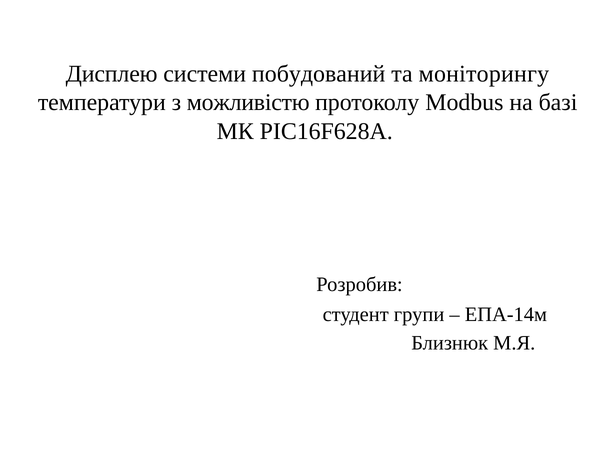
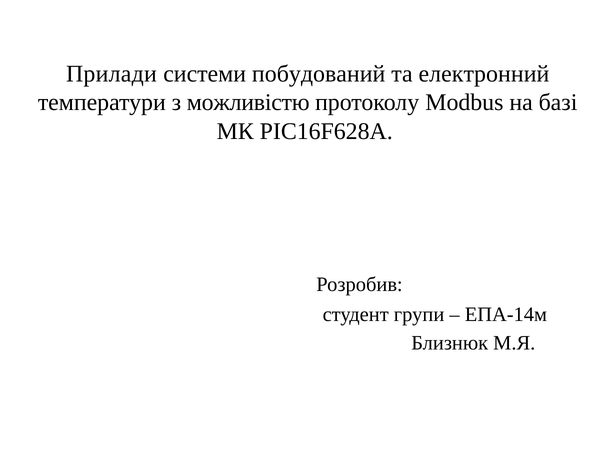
Дисплею: Дисплею -> Прилади
моніторингу: моніторингу -> електронний
